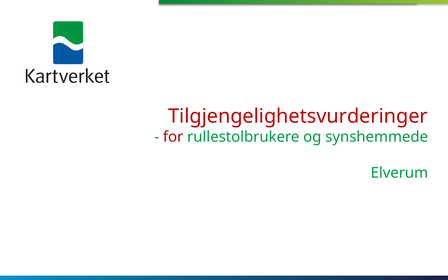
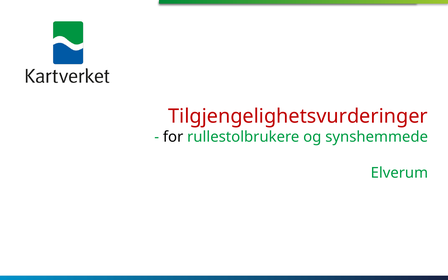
for colour: red -> black
